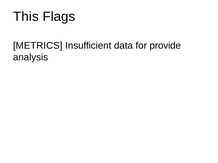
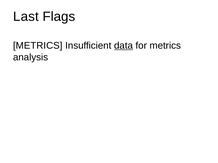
This: This -> Last
data underline: none -> present
for provide: provide -> metrics
